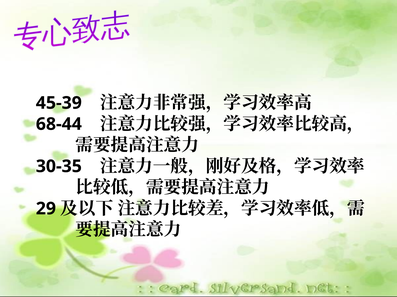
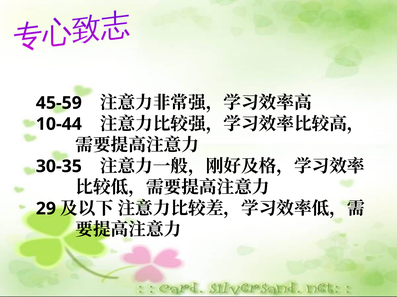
45-39: 45-39 -> 45-59
68-44: 68-44 -> 10-44
